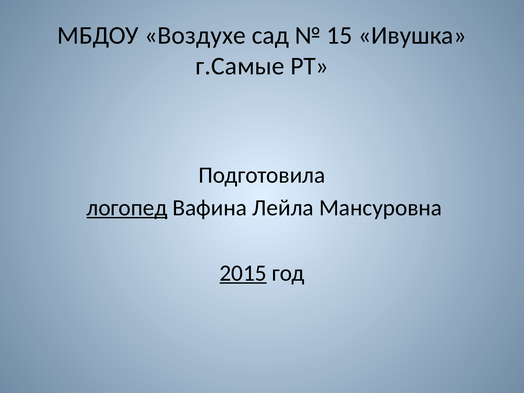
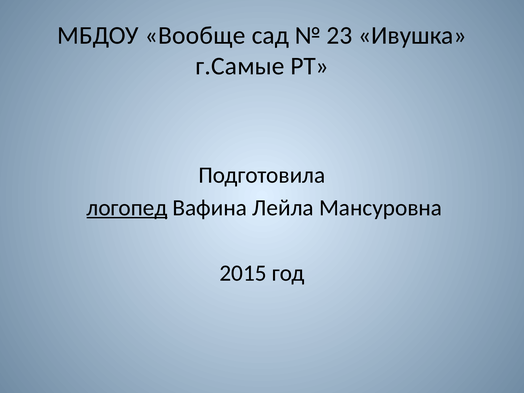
Воздухе: Воздухе -> Вообще
15: 15 -> 23
2015 underline: present -> none
